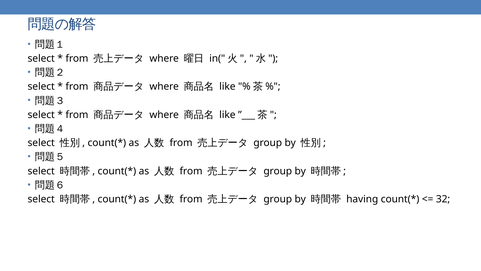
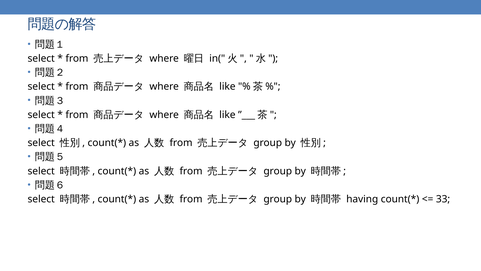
32: 32 -> 33
